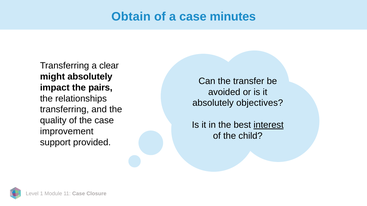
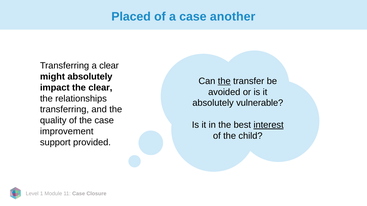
Obtain: Obtain -> Placed
minutes: minutes -> another
the at (224, 81) underline: none -> present
the pairs: pairs -> clear
objectives: objectives -> vulnerable
